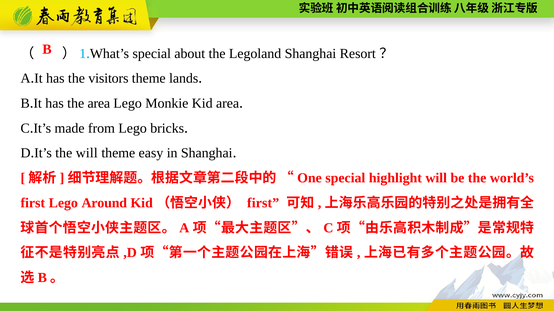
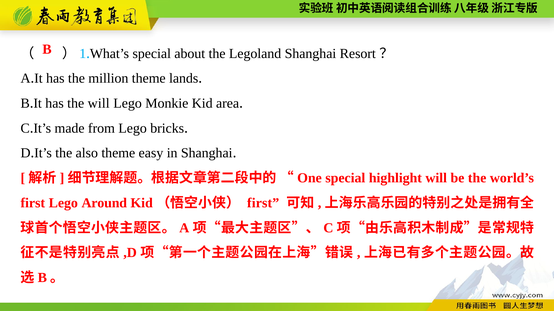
visitors: visitors -> million
the area: area -> will
the will: will -> also
